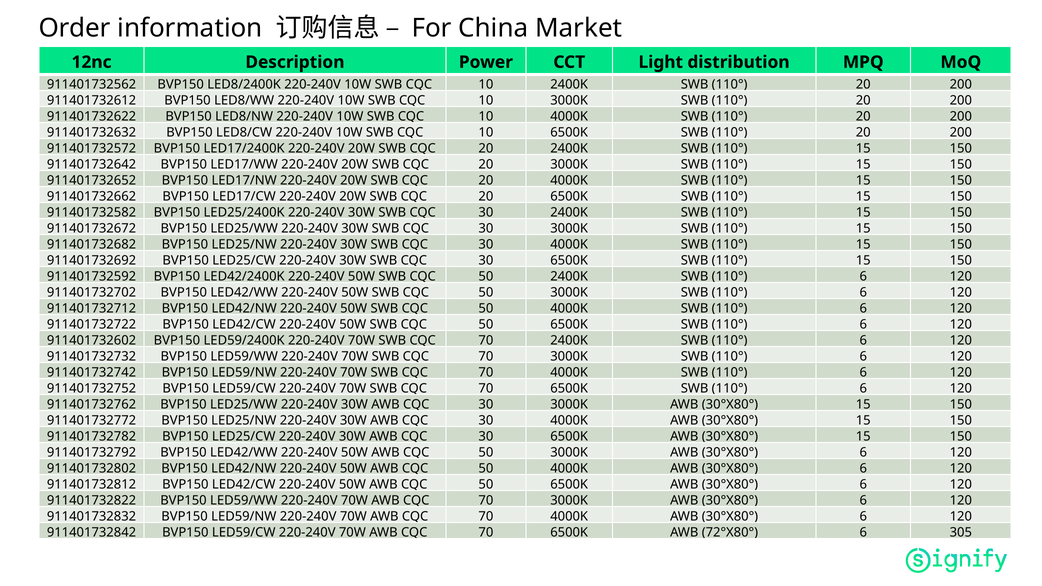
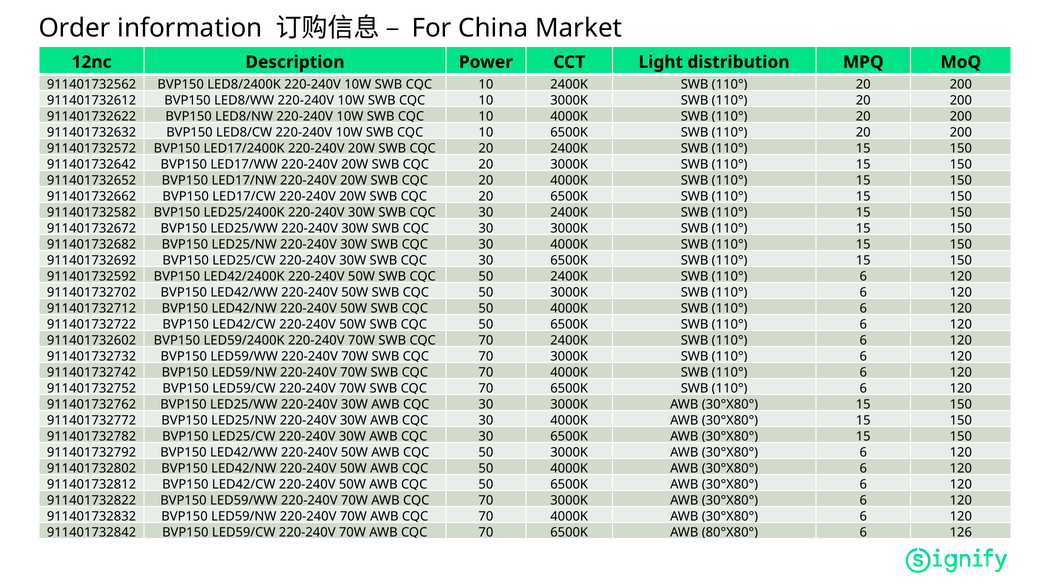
72°X80°: 72°X80° -> 80°X80°
305: 305 -> 126
